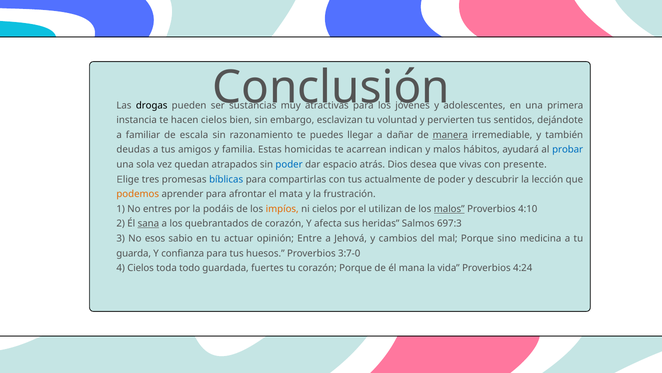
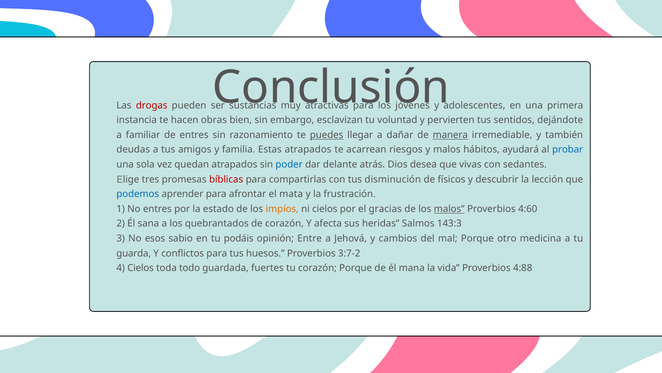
drogas colour: black -> red
hacen cielos: cielos -> obras
de escala: escala -> entres
puedes underline: none -> present
Estas homicidas: homicidas -> atrapados
indican: indican -> riesgos
espacio: espacio -> delante
presente: presente -> sedantes
bíblicas colour: blue -> red
actualmente: actualmente -> disminución
de poder: poder -> físicos
podemos colour: orange -> blue
podáis: podáis -> estado
utilizan: utilizan -> gracias
4:10: 4:10 -> 4:60
sana underline: present -> none
697:3: 697:3 -> 143:3
actuar: actuar -> podáis
sino: sino -> otro
confianza: confianza -> conflictos
3:7-0: 3:7-0 -> 3:7-2
4:24: 4:24 -> 4:88
